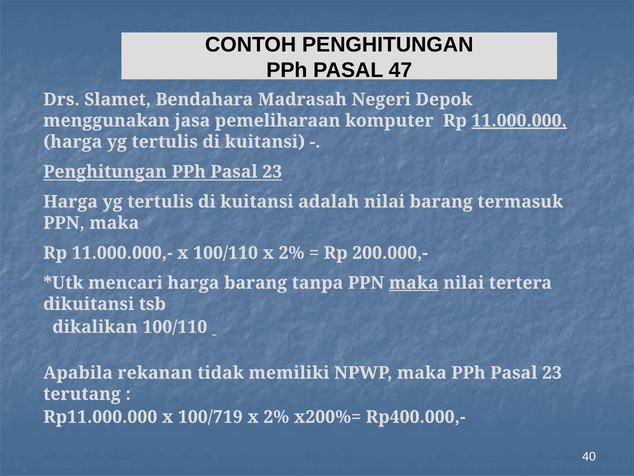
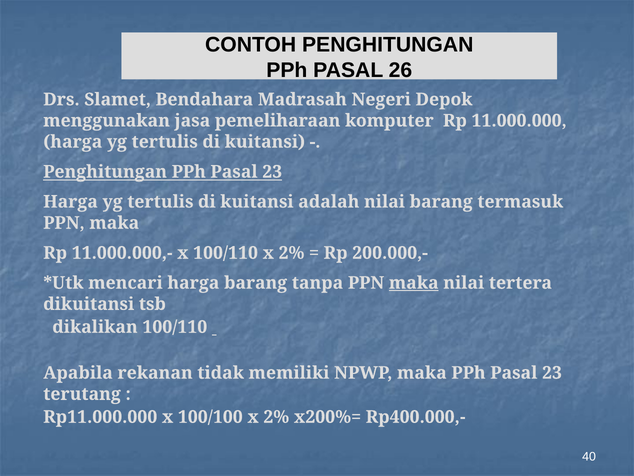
47: 47 -> 26
11.000.000 underline: present -> none
100/719: 100/719 -> 100/100
